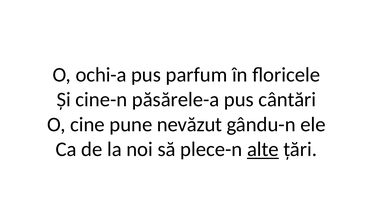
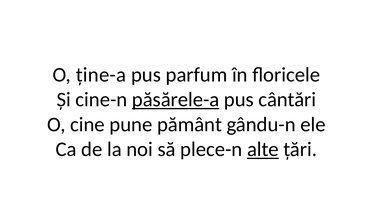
ochi-a: ochi-a -> ține-a
păsărele-a underline: none -> present
nevăzut: nevăzut -> pământ
